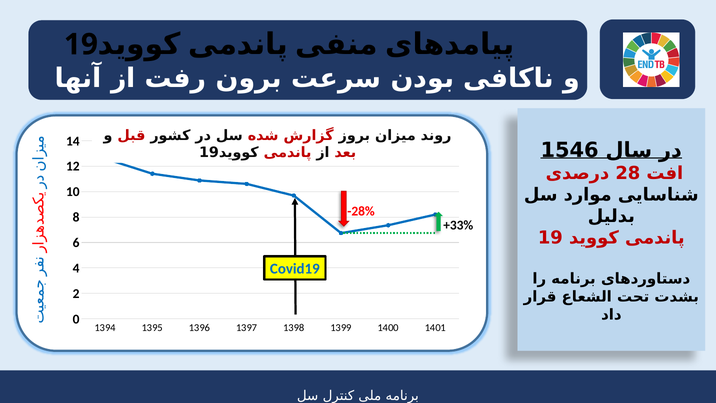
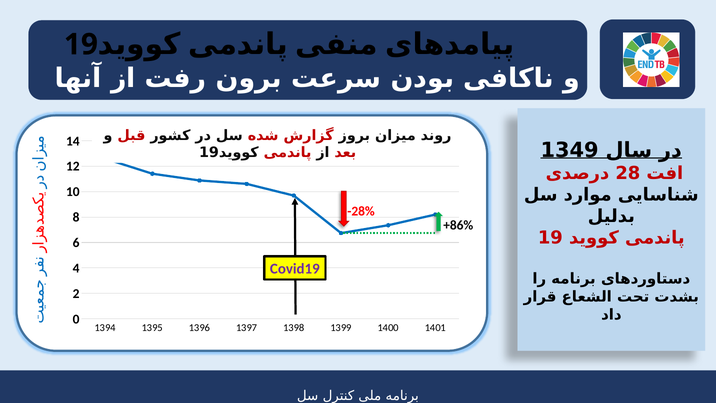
1546: 1546 -> 1349
+33%: +33% -> +86%
Covid19 colour: blue -> purple
